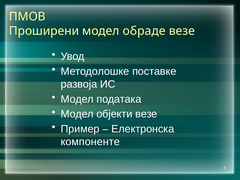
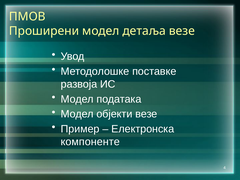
обраде: обраде -> детаља
